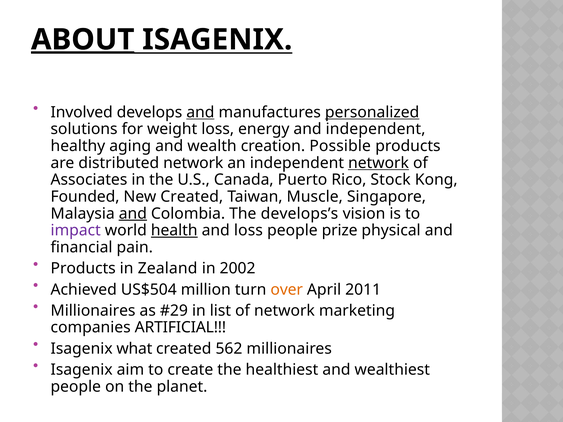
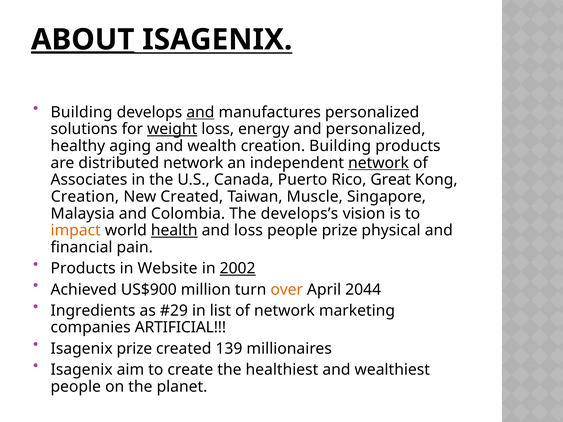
Involved at (82, 112): Involved -> Building
personalized at (372, 112) underline: present -> none
weight underline: none -> present
and independent: independent -> personalized
creation Possible: Possible -> Building
Stock: Stock -> Great
Founded at (85, 197): Founded -> Creation
and at (133, 214) underline: present -> none
impact colour: purple -> orange
Zealand: Zealand -> Website
2002 underline: none -> present
US$504: US$504 -> US$900
2011: 2011 -> 2044
Millionaires at (93, 311): Millionaires -> Ingredients
Isagenix what: what -> prize
562: 562 -> 139
